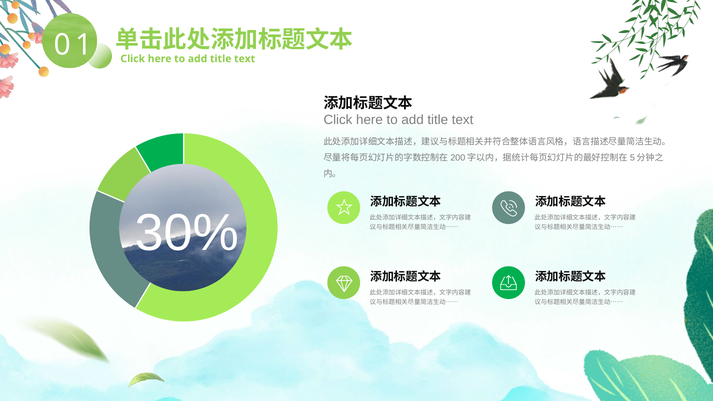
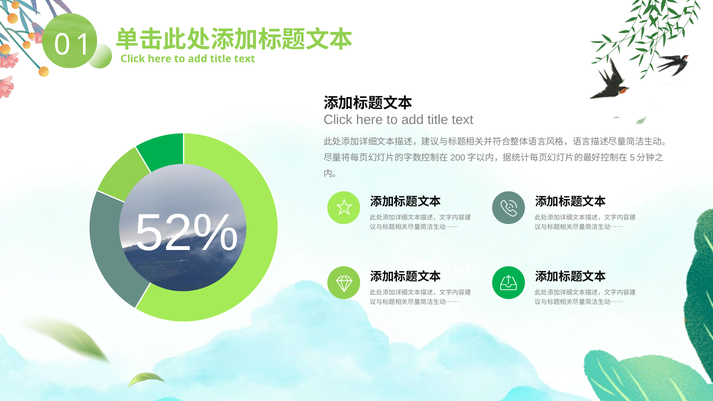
30%: 30% -> 52%
